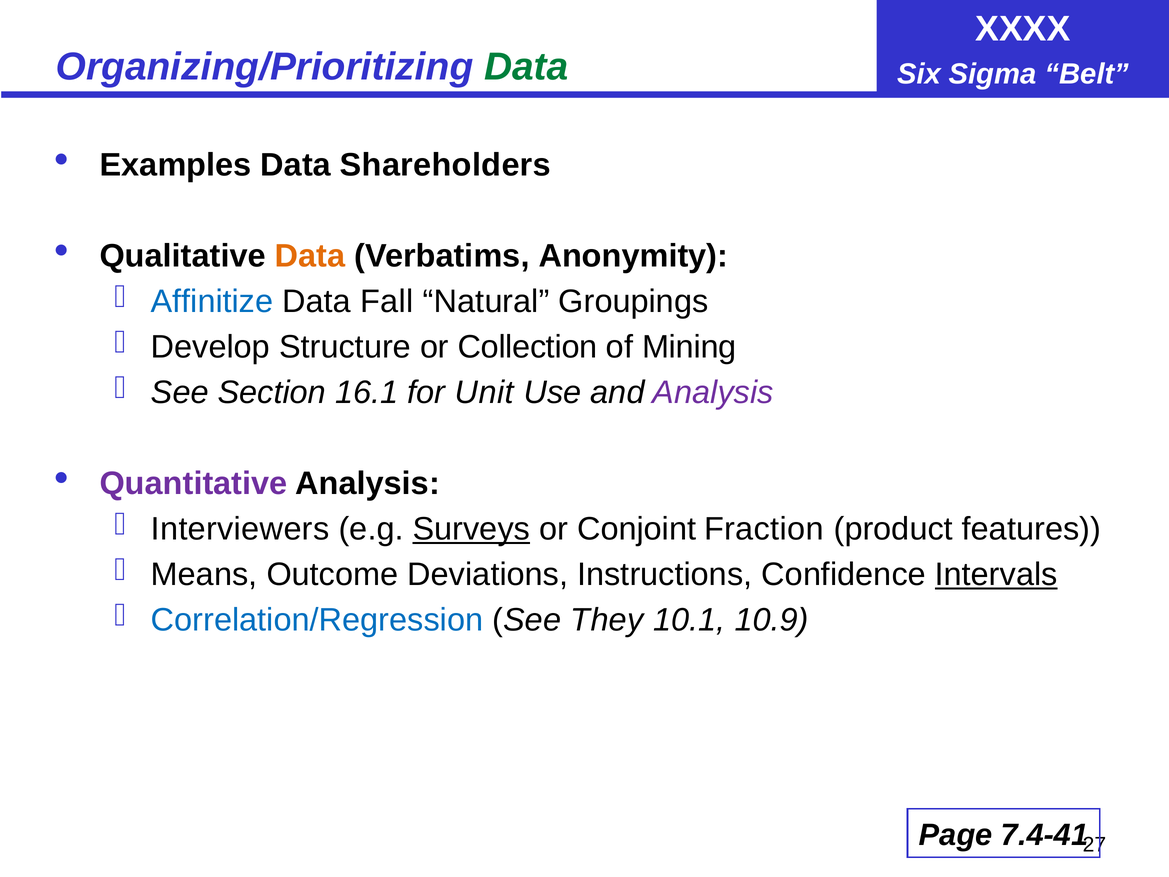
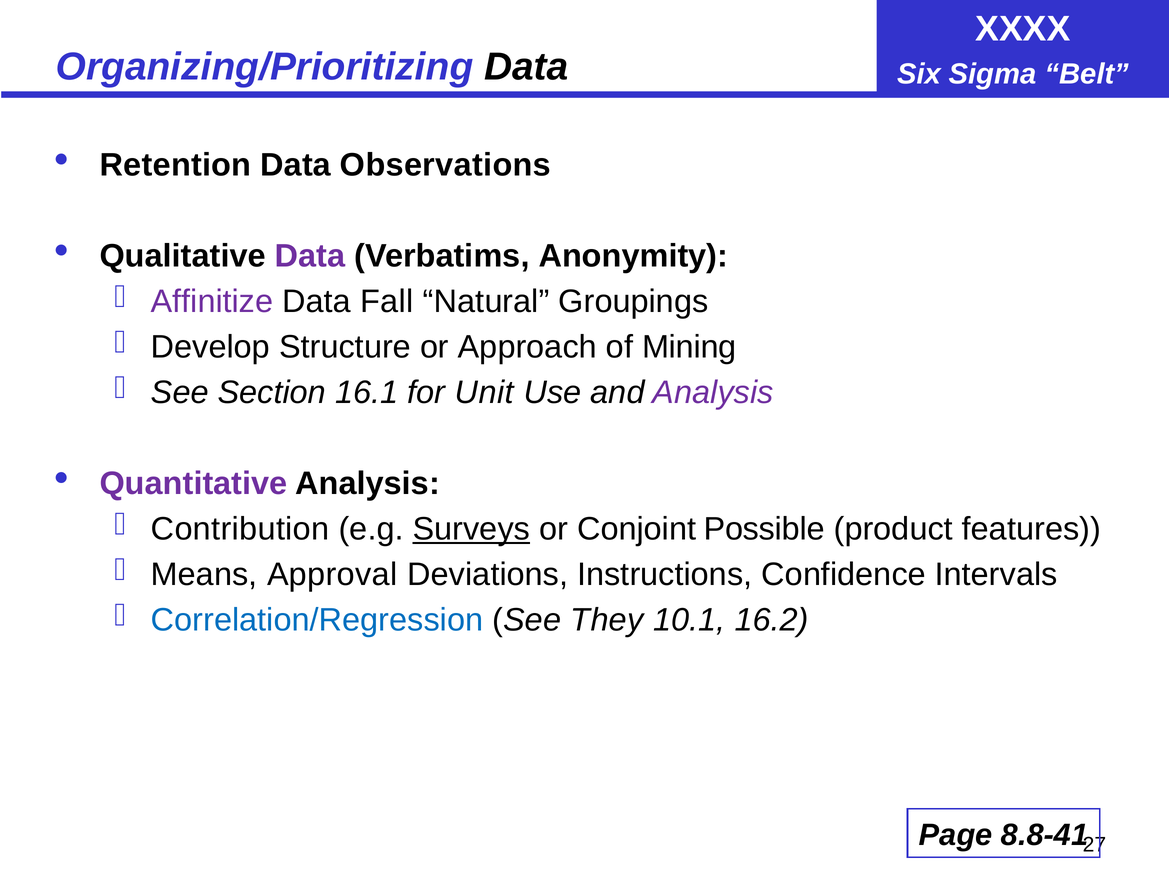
Data at (526, 67) colour: green -> black
Examples: Examples -> Retention
Shareholders: Shareholders -> Observations
Data at (310, 256) colour: orange -> purple
Affinitize colour: blue -> purple
Collection: Collection -> Approach
Interviewers: Interviewers -> Contribution
Fraction: Fraction -> Possible
Outcome: Outcome -> Approval
Intervals underline: present -> none
10.9: 10.9 -> 16.2
7.4-41: 7.4-41 -> 8.8-41
